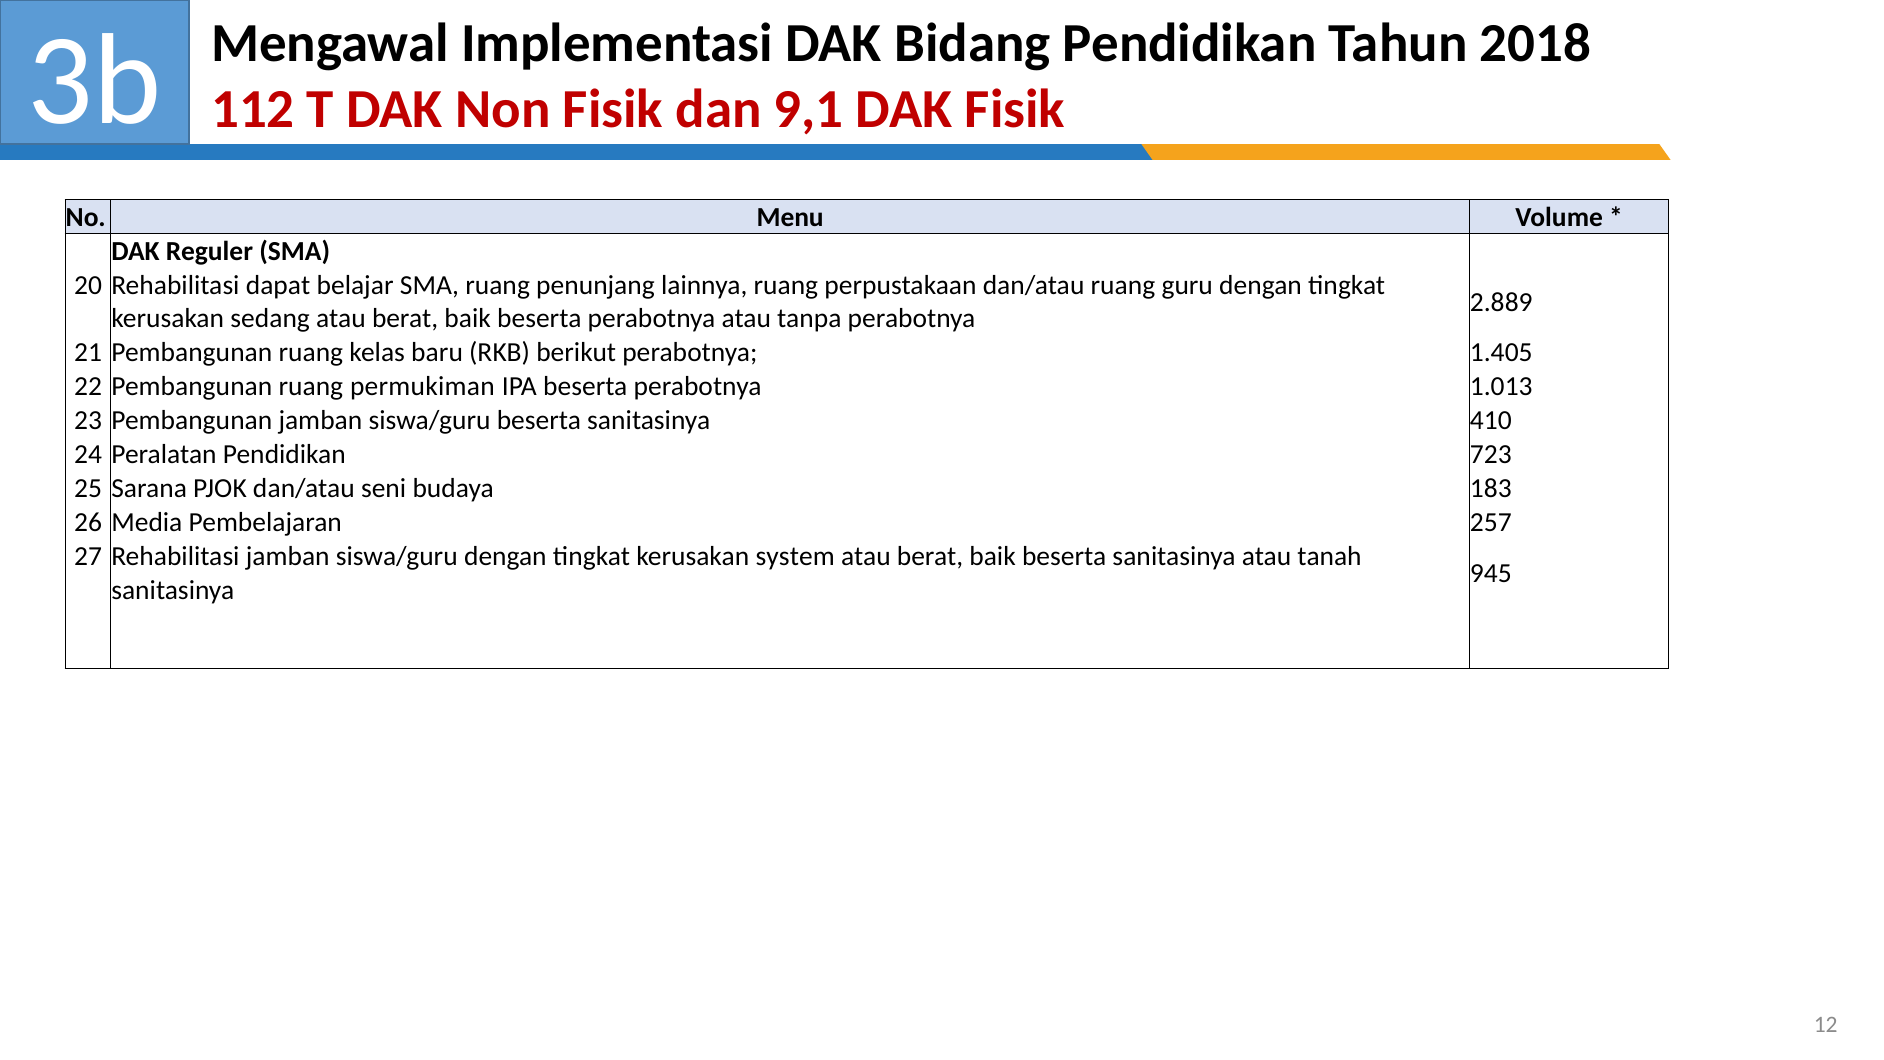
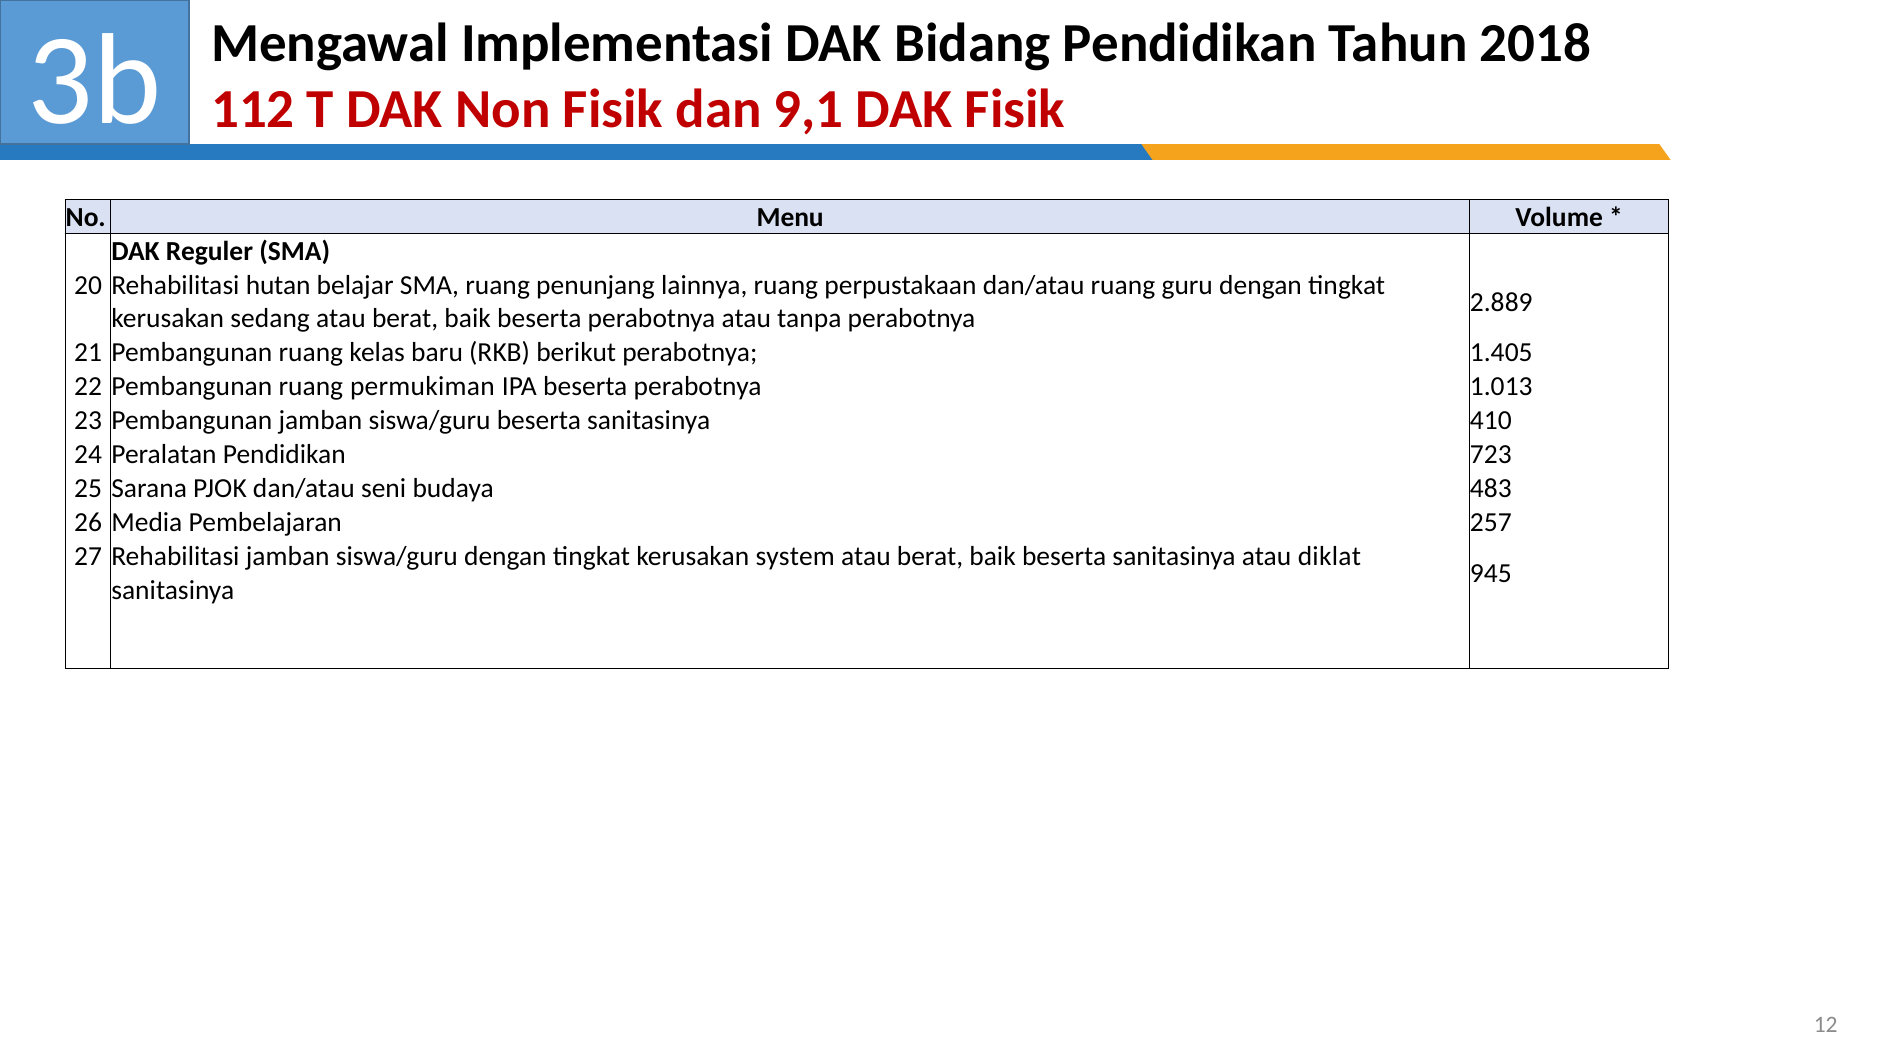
dapat: dapat -> hutan
183: 183 -> 483
tanah: tanah -> diklat
